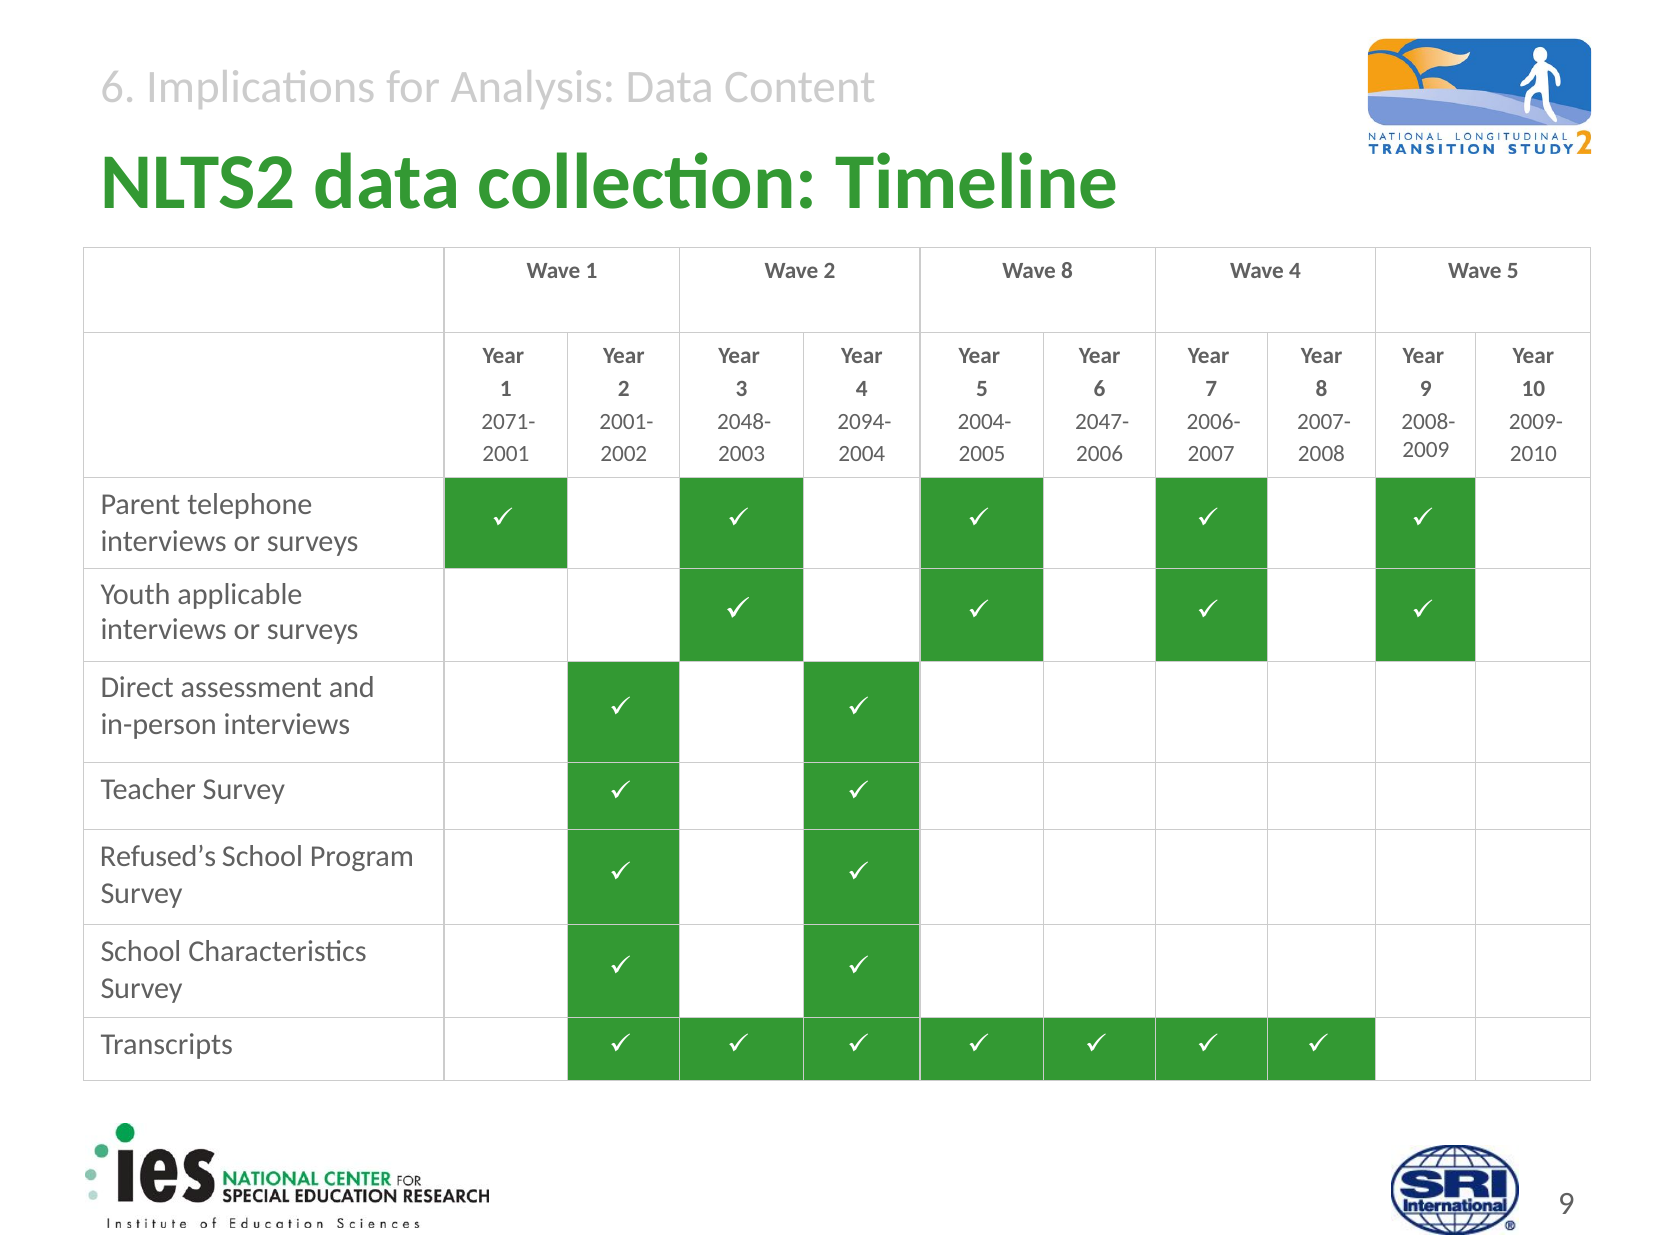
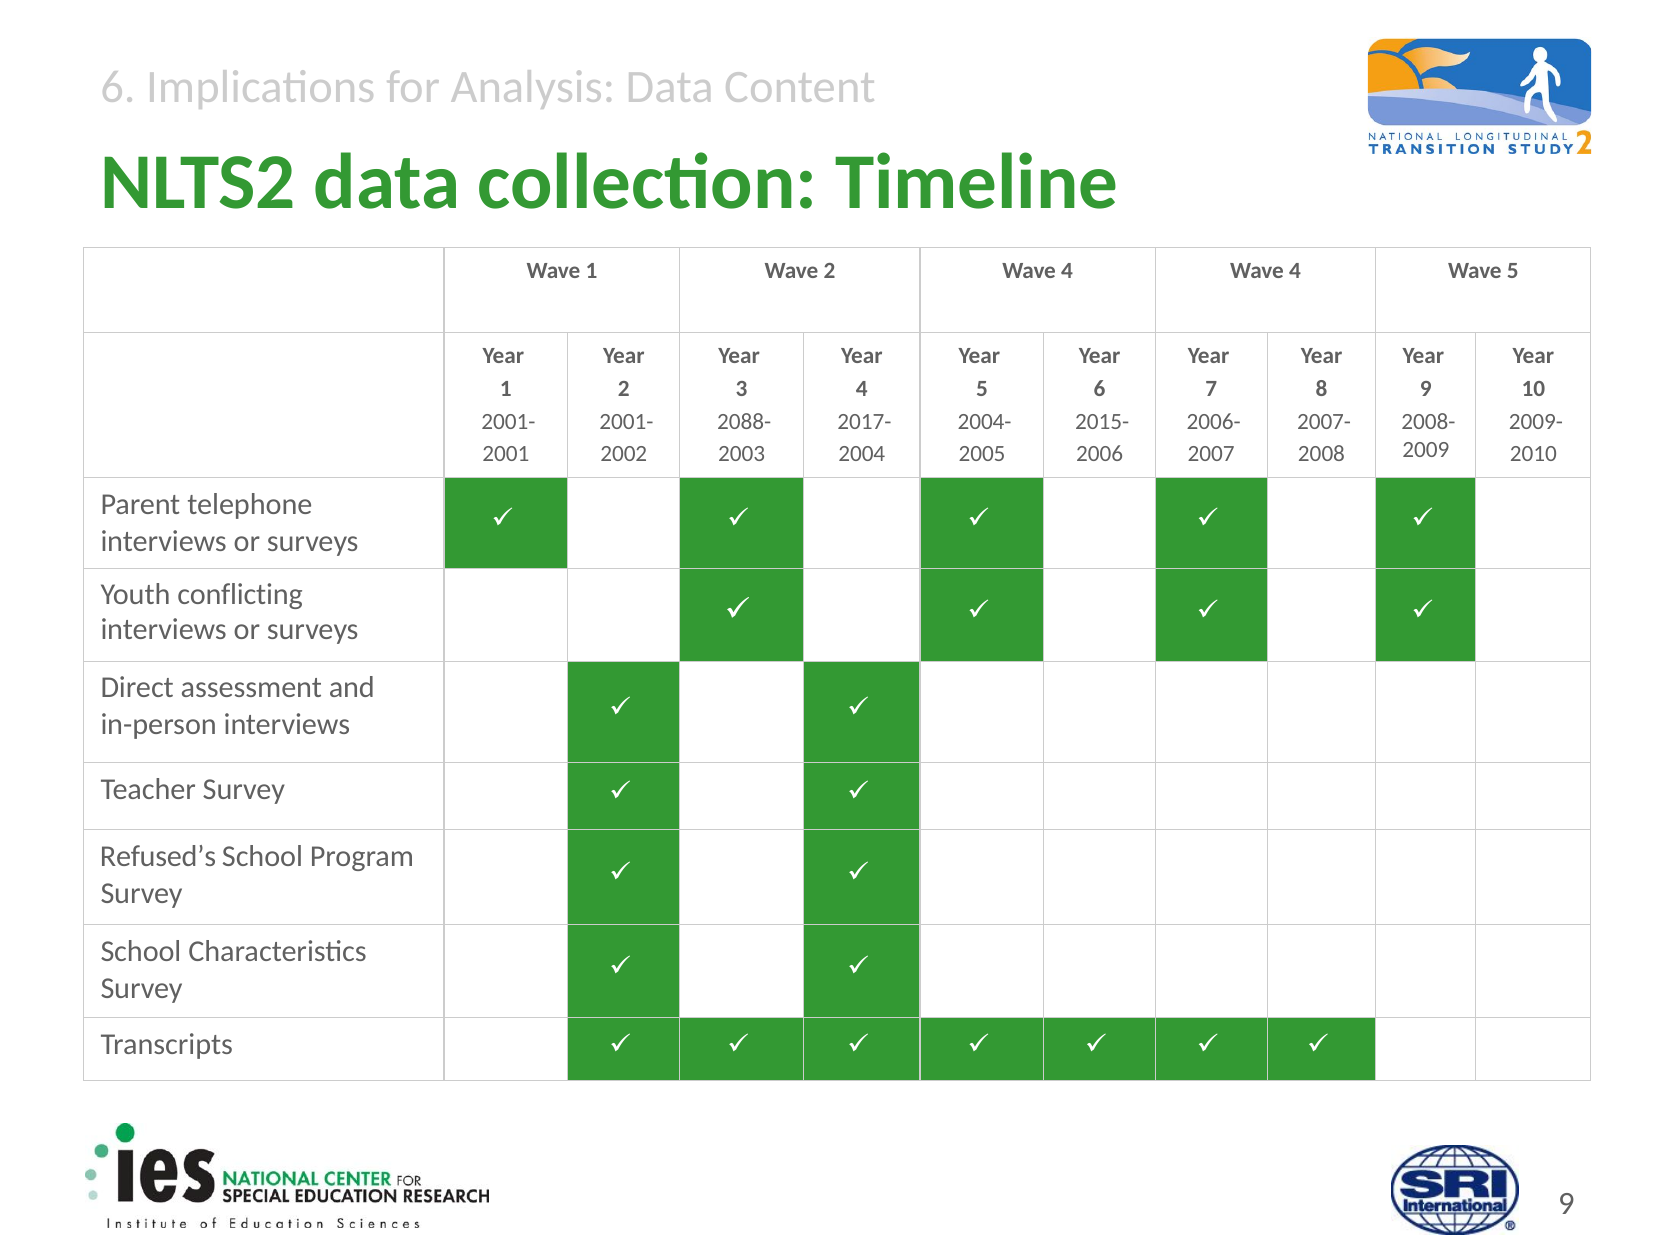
2 Wave 8: 8 -> 4
2071- at (508, 421): 2071- -> 2001-
2048-: 2048- -> 2088-
2094-: 2094- -> 2017-
2047-: 2047- -> 2015-
applicable: applicable -> conflicting
